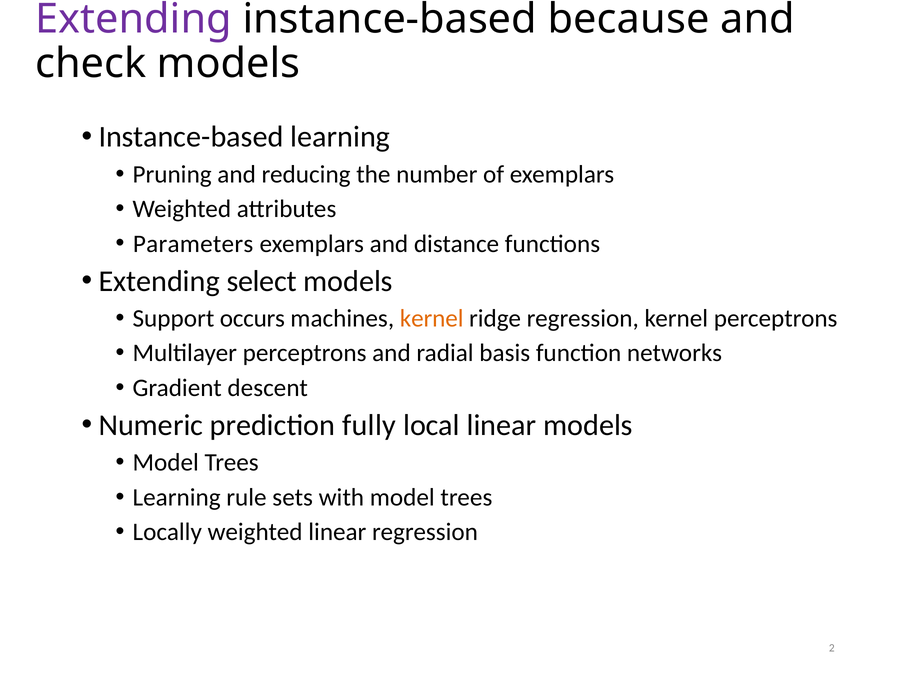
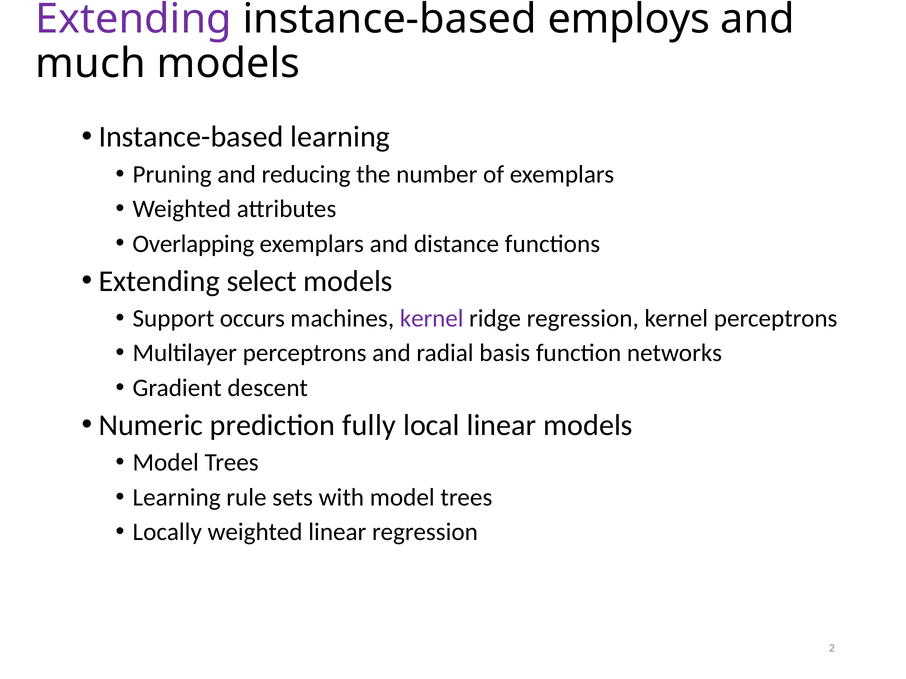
because: because -> employs
check: check -> much
Parameters: Parameters -> Overlapping
kernel at (432, 319) colour: orange -> purple
